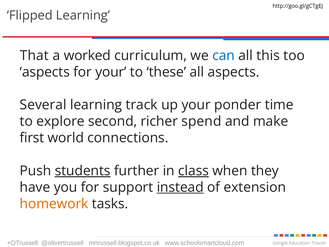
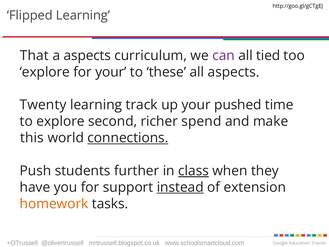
a worked: worked -> aspects
can colour: blue -> purple
this: this -> tied
aspects at (45, 72): aspects -> explore
Several: Several -> Twenty
ponder: ponder -> pushed
first: first -> this
connections underline: none -> present
students underline: present -> none
